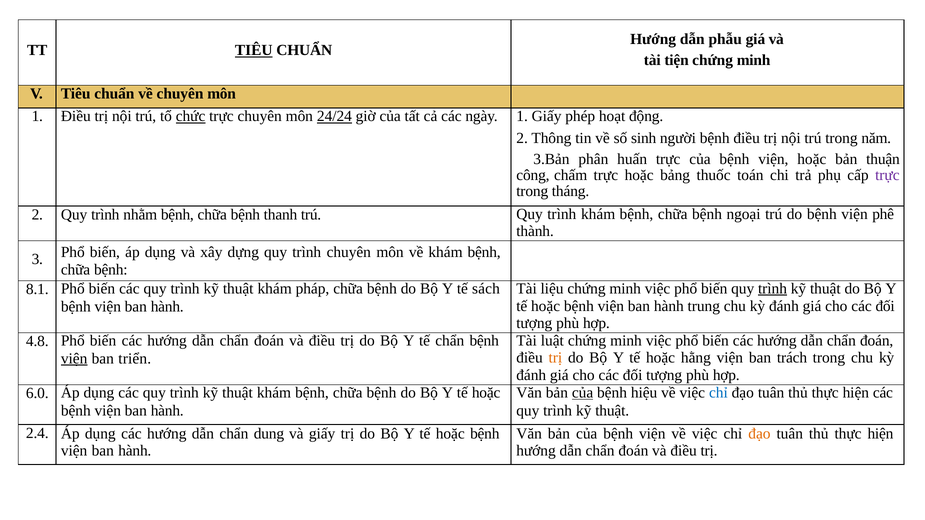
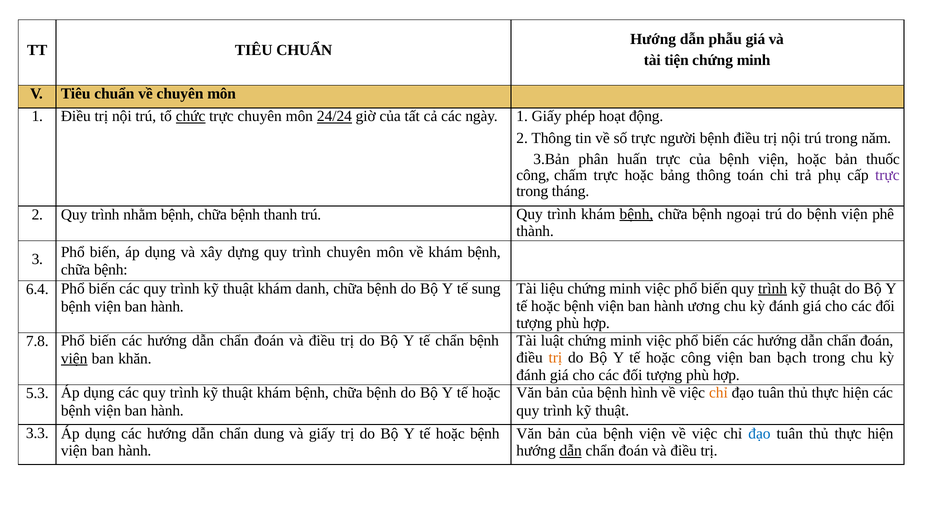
TIÊU at (254, 50) underline: present -> none
số sinh: sinh -> trực
thuận: thuận -> thuốc
thuốc: thuốc -> thông
bệnh at (636, 214) underline: none -> present
8.1: 8.1 -> 6.4
pháp: pháp -> danh
sách: sách -> sung
trung: trung -> ương
4.8: 4.8 -> 7.8
hoặc hằng: hằng -> công
trách: trách -> bạch
triển: triển -> khăn
của at (583, 393) underline: present -> none
hiệu: hiệu -> hình
chỉ at (718, 393) colour: blue -> orange
6.0: 6.0 -> 5.3
2.4: 2.4 -> 3.3
đạo at (759, 434) colour: orange -> blue
dẫn at (571, 451) underline: none -> present
